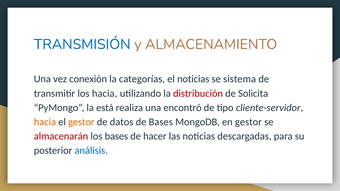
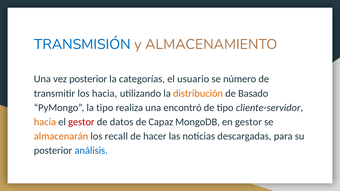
vez conexión: conexión -> posterior
el noticias: noticias -> usuario
sistema: sistema -> número
distribución colour: red -> orange
Solicita: Solicita -> Basado
la está: está -> tipo
gestor at (81, 122) colour: orange -> red
de Bases: Bases -> Capaz
almacenarán colour: red -> orange
los bases: bases -> recall
